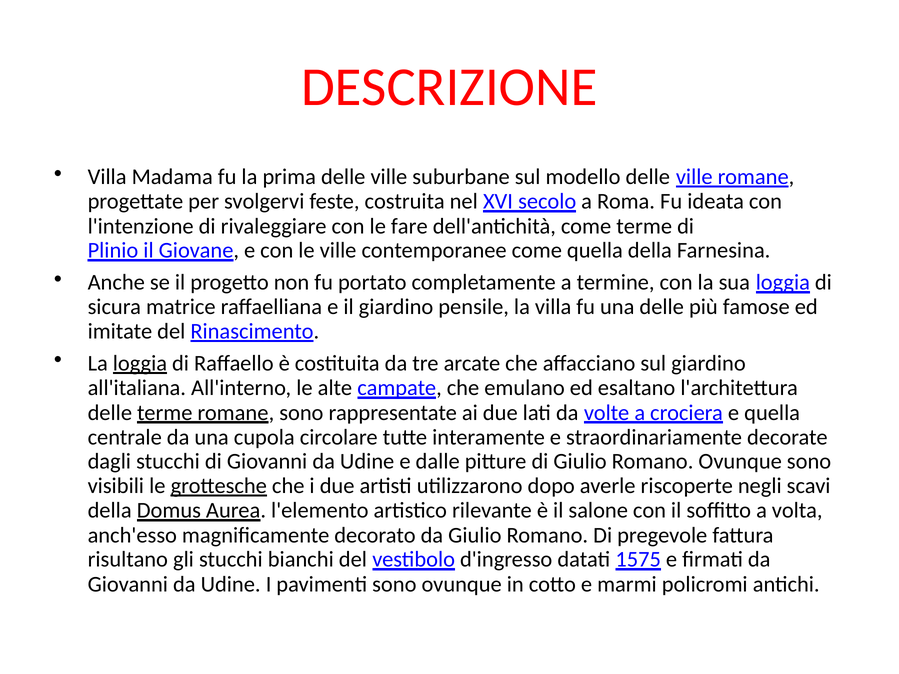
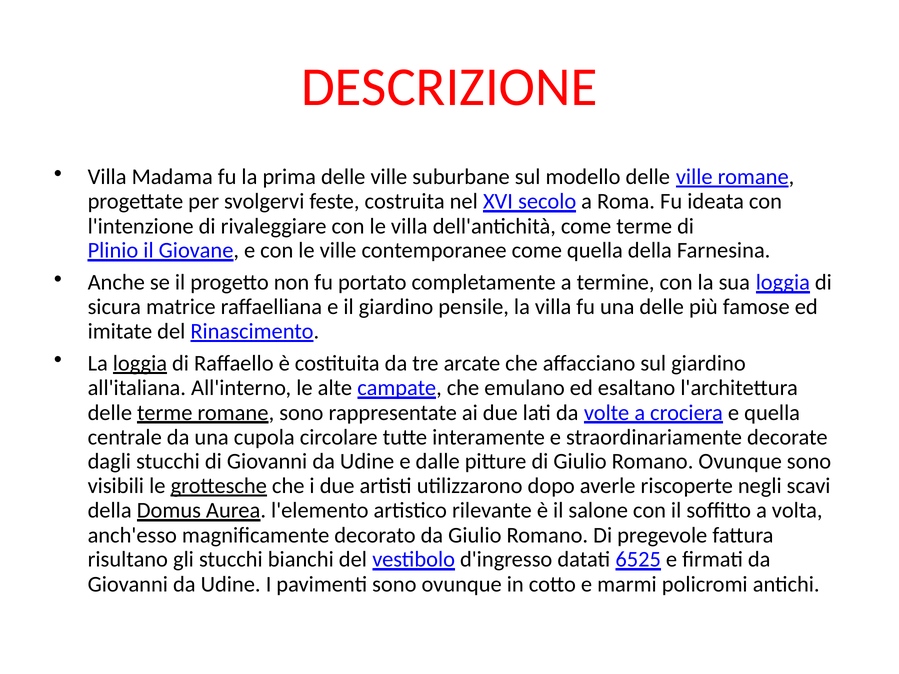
le fare: fare -> villa
1575: 1575 -> 6525
